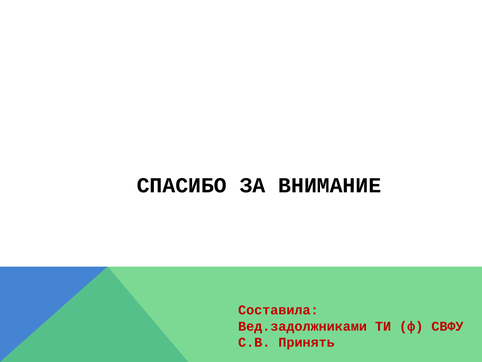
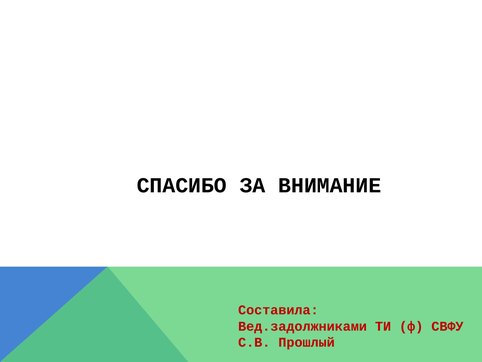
Принять: Принять -> Прошлый
